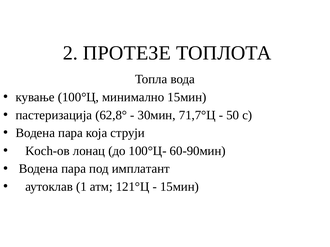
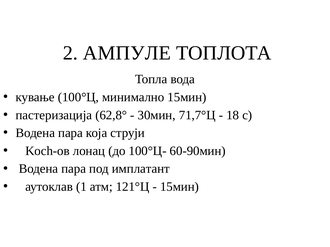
ПРОТЕЗЕ: ПРОТЕЗЕ -> АМПУЛЕ
50: 50 -> 18
